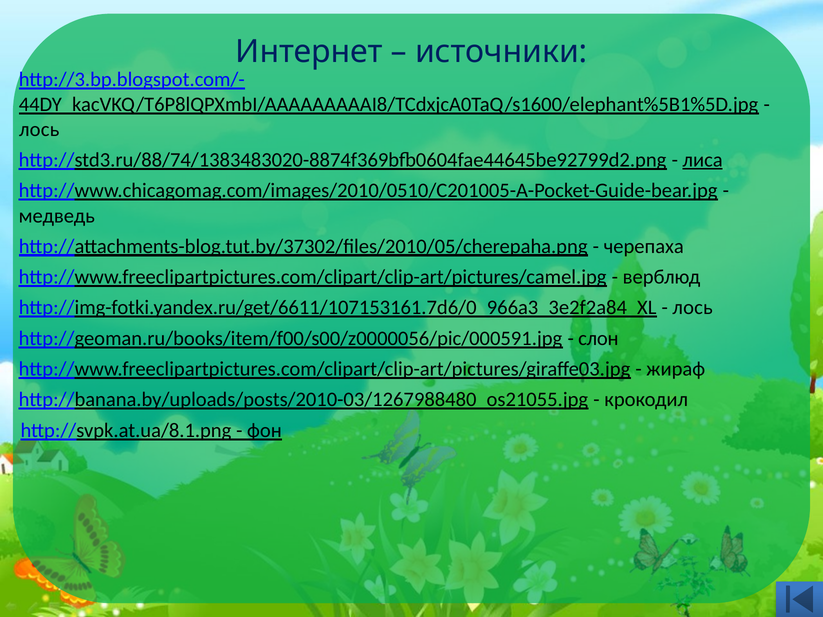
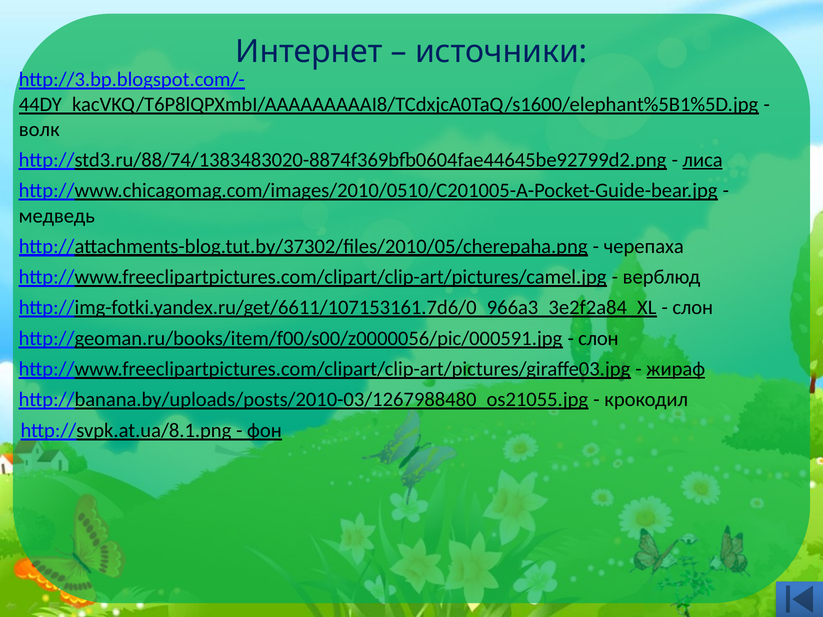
лось at (39, 130): лось -> волк
лось at (693, 308): лось -> слон
жираф underline: none -> present
